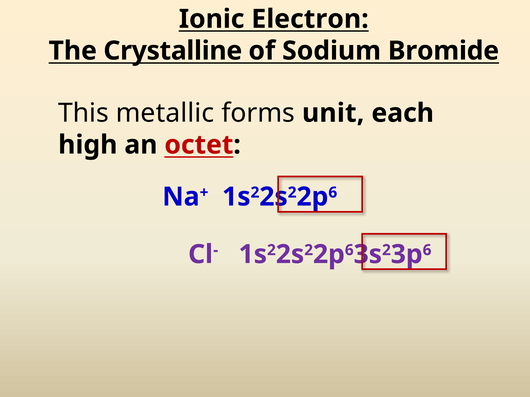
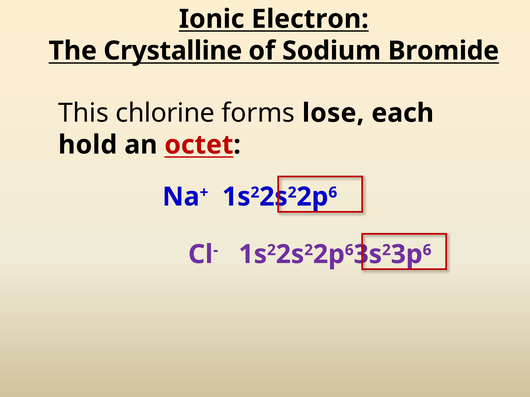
metallic: metallic -> chlorine
unit: unit -> lose
high: high -> hold
